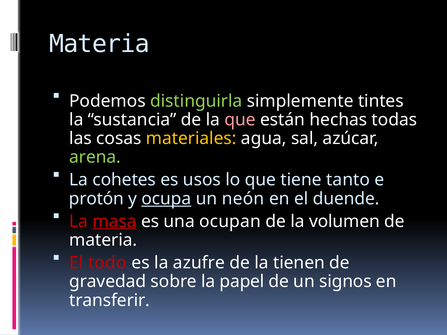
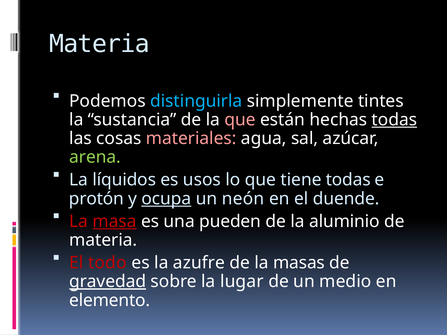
distinguirla colour: light green -> light blue
todas at (394, 120) underline: none -> present
materiales colour: yellow -> pink
cohetes: cohetes -> líquidos
tiene tanto: tanto -> todas
ocupan: ocupan -> pueden
volumen: volumen -> aluminio
tienen: tienen -> masas
gravedad underline: none -> present
papel: papel -> lugar
signos: signos -> medio
transferir: transferir -> elemento
